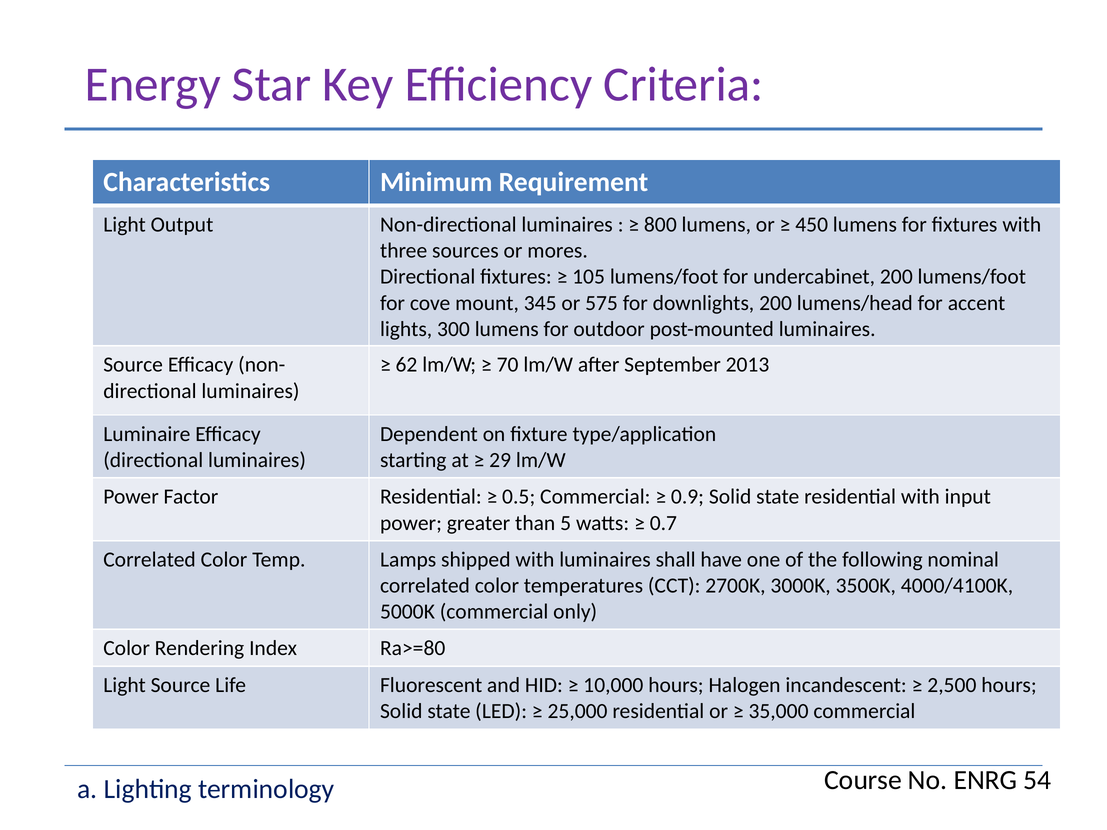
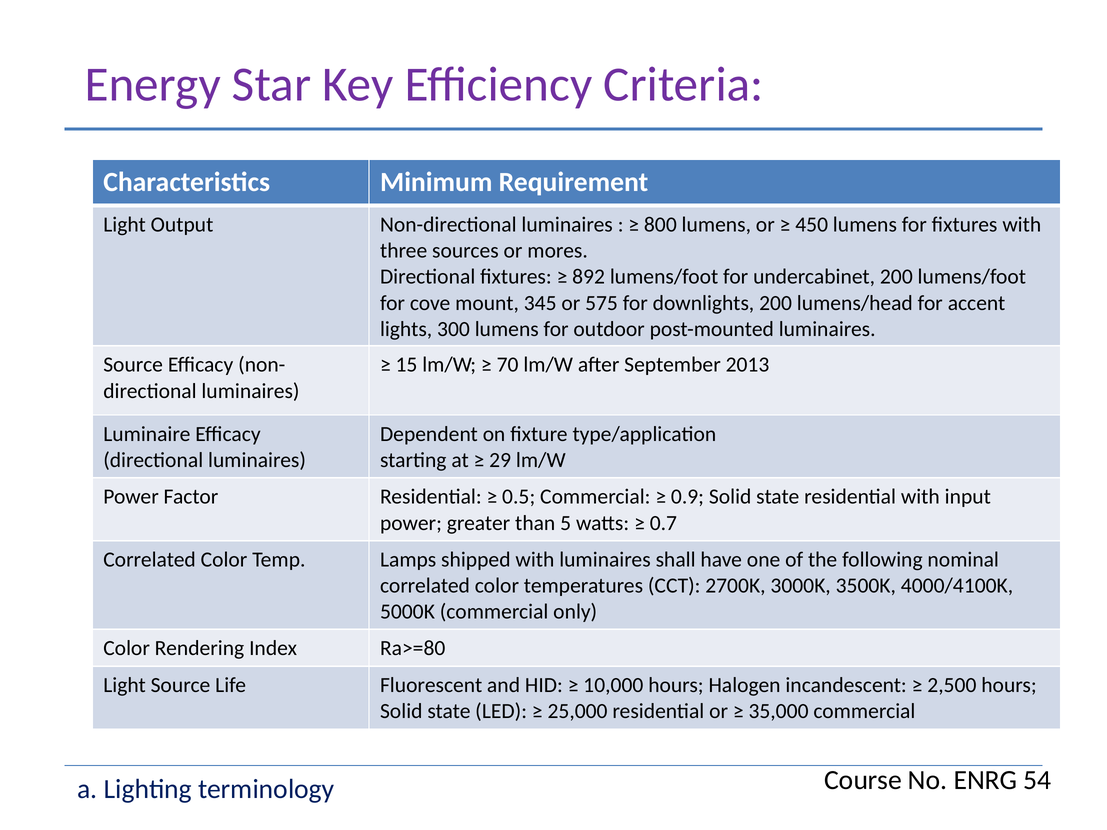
105: 105 -> 892
62: 62 -> 15
